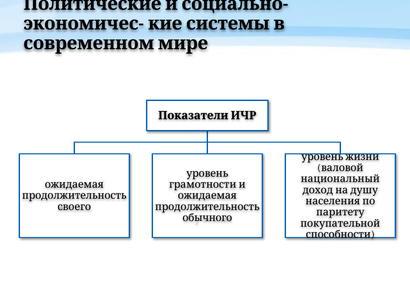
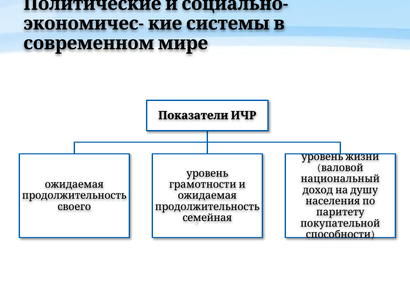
обычного: обычного -> семейная
